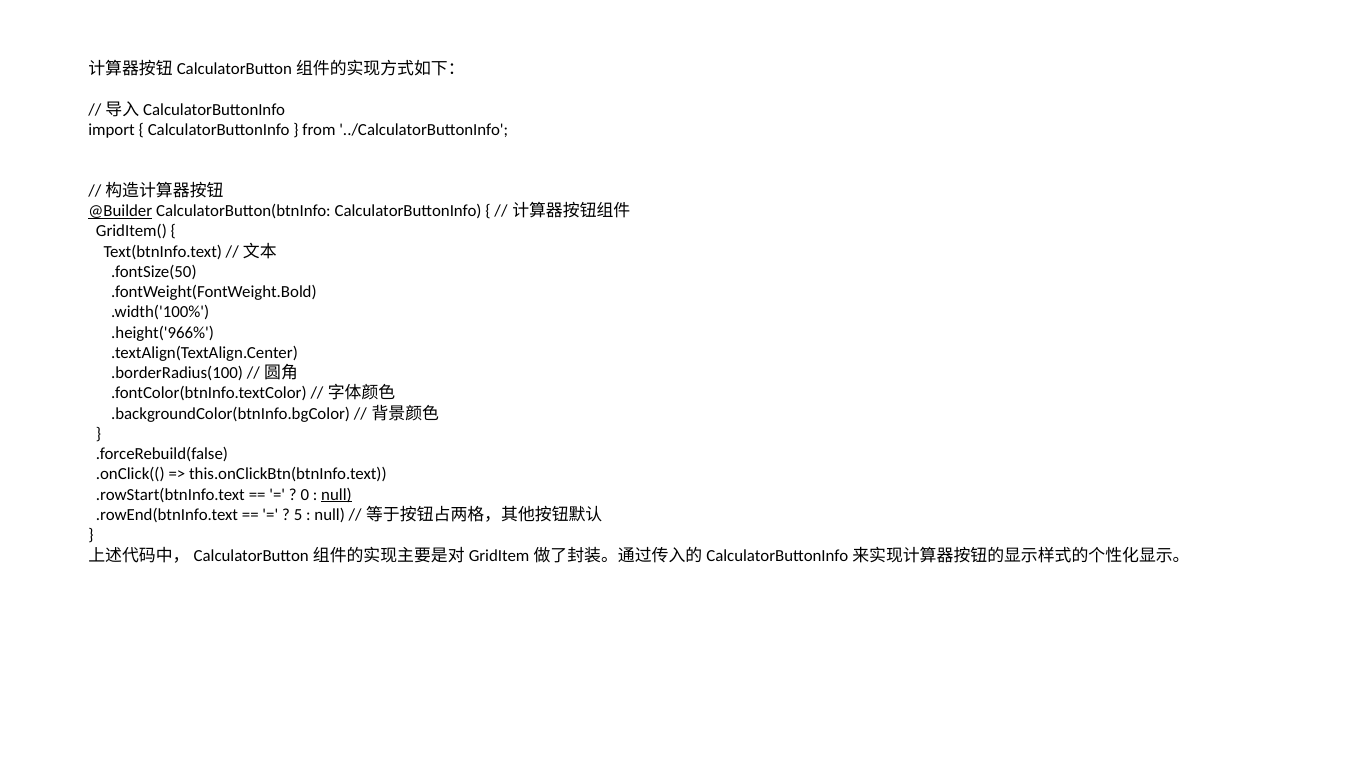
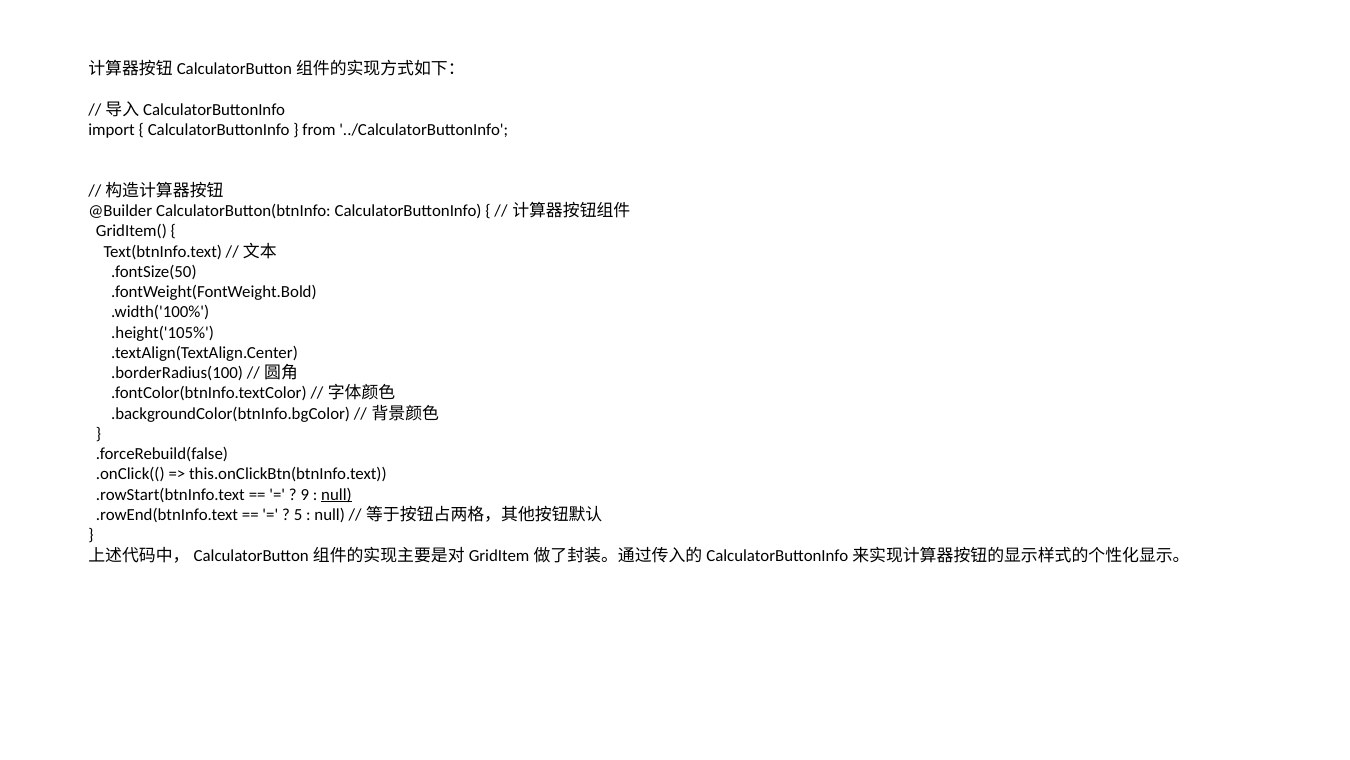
@Builder underline: present -> none
.height('966%: .height('966% -> .height('105%
0: 0 -> 9
